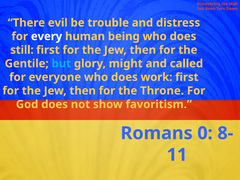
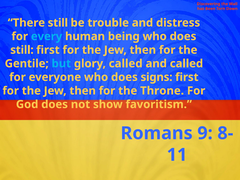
There evil: evil -> still
every colour: white -> light blue
glory might: might -> called
work: work -> signs
0: 0 -> 9
